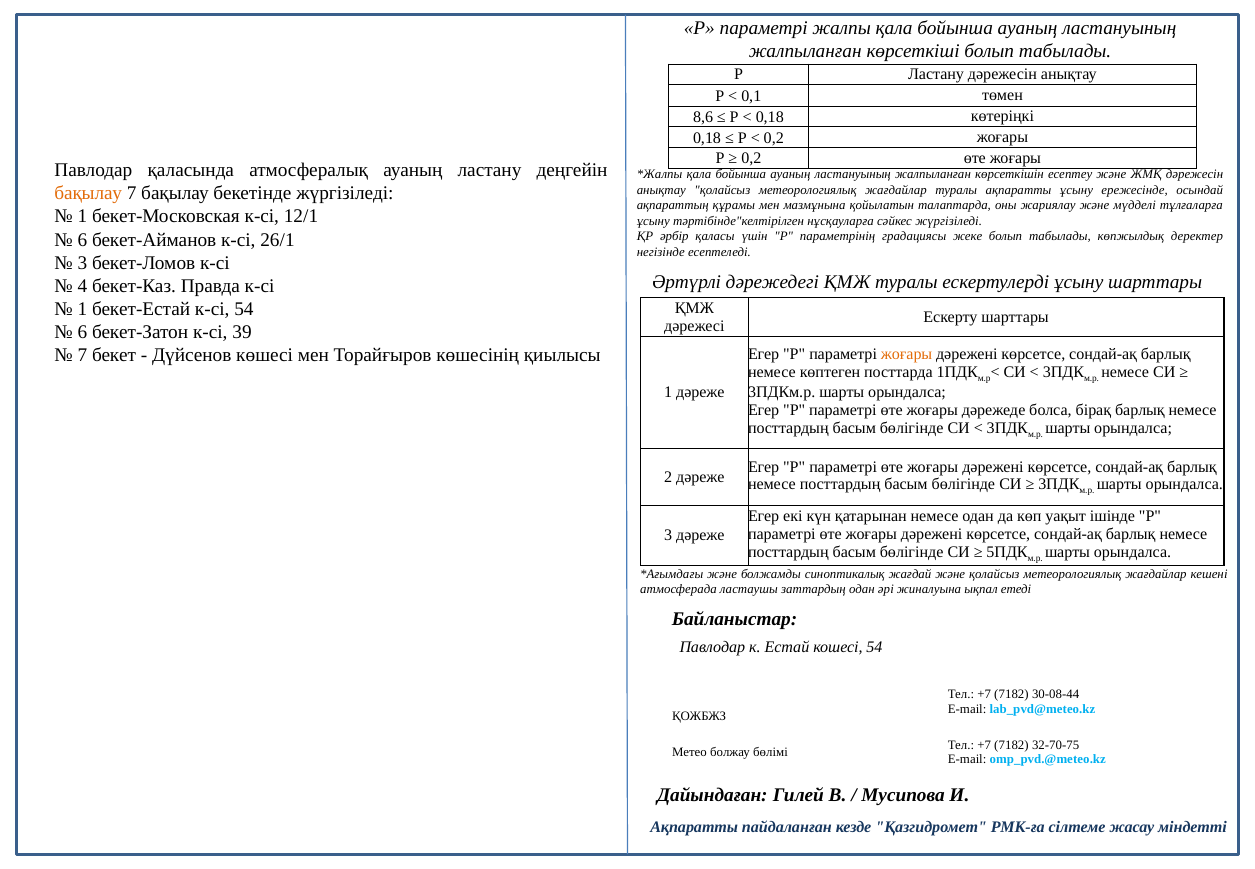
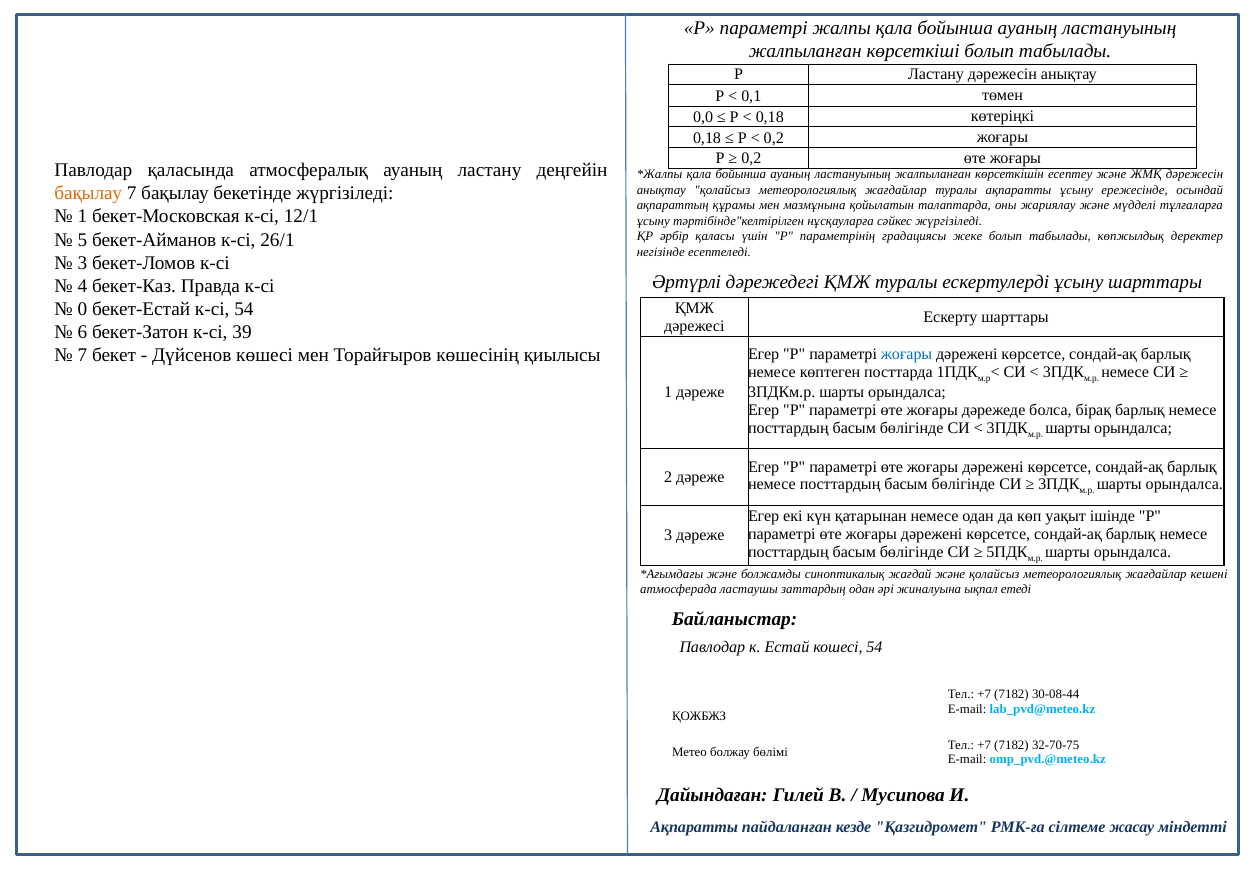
8,6: 8,6 -> 0,0
6 at (82, 240): 6 -> 5
1 at (82, 309): 1 -> 0
жоғары at (907, 354) colour: orange -> blue
